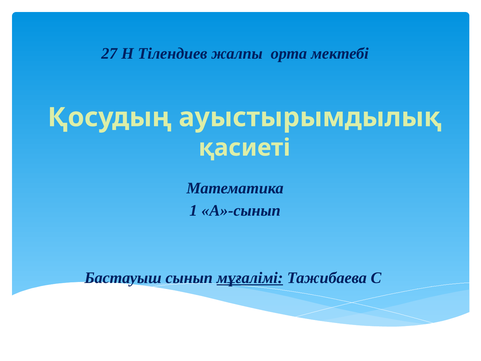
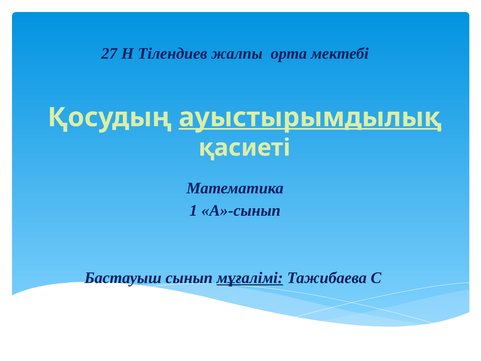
ауыстырымдылық underline: none -> present
